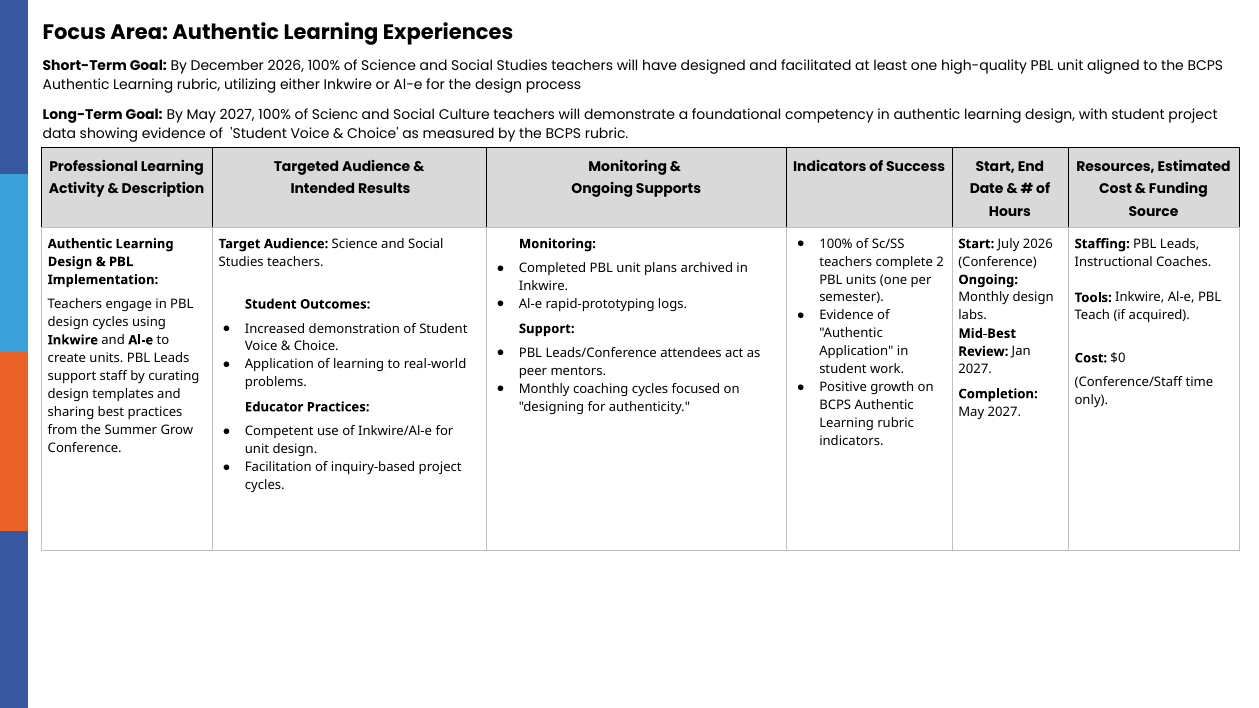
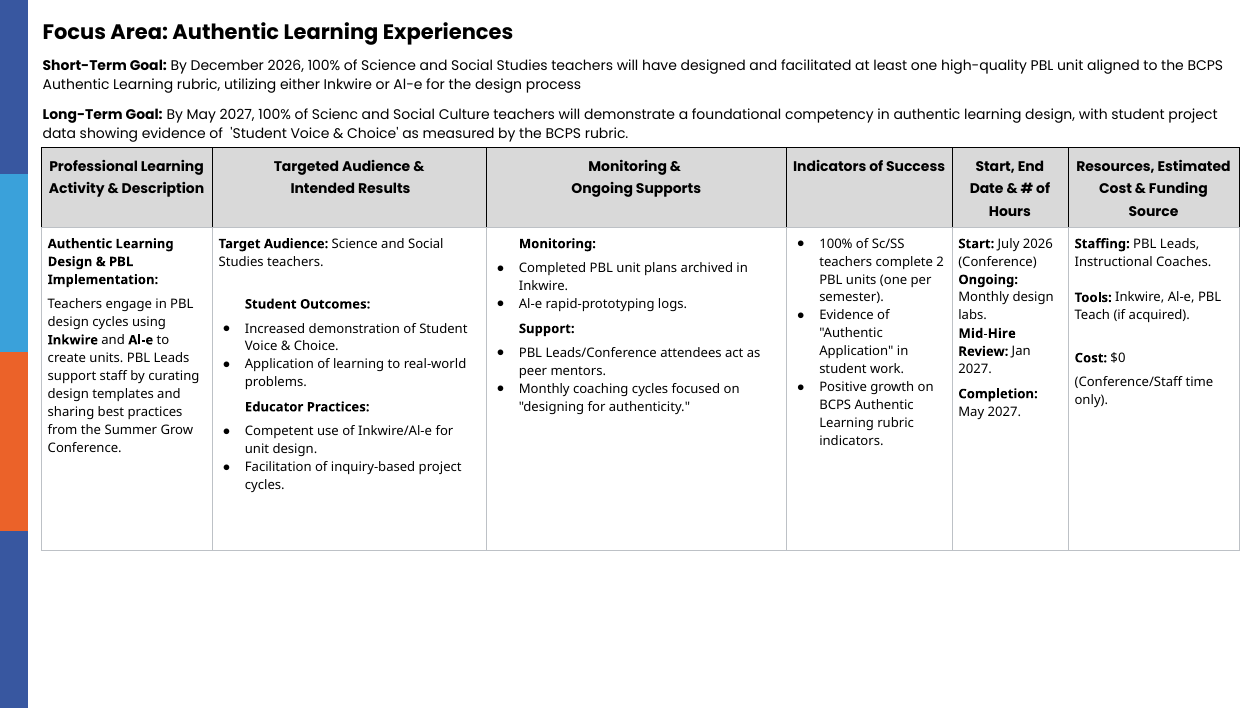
Mid-Best: Mid-Best -> Mid-Hire
